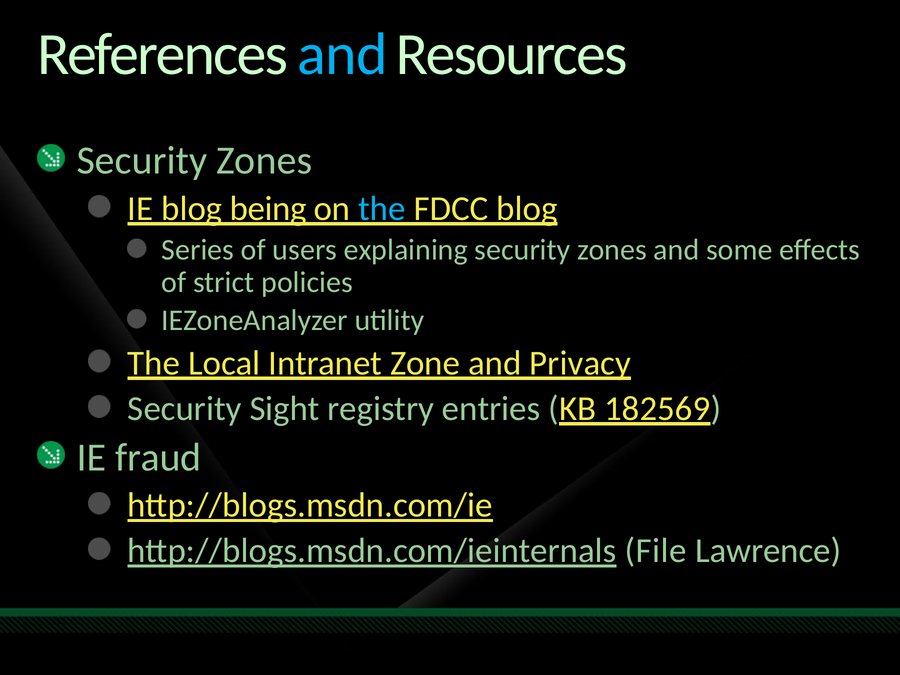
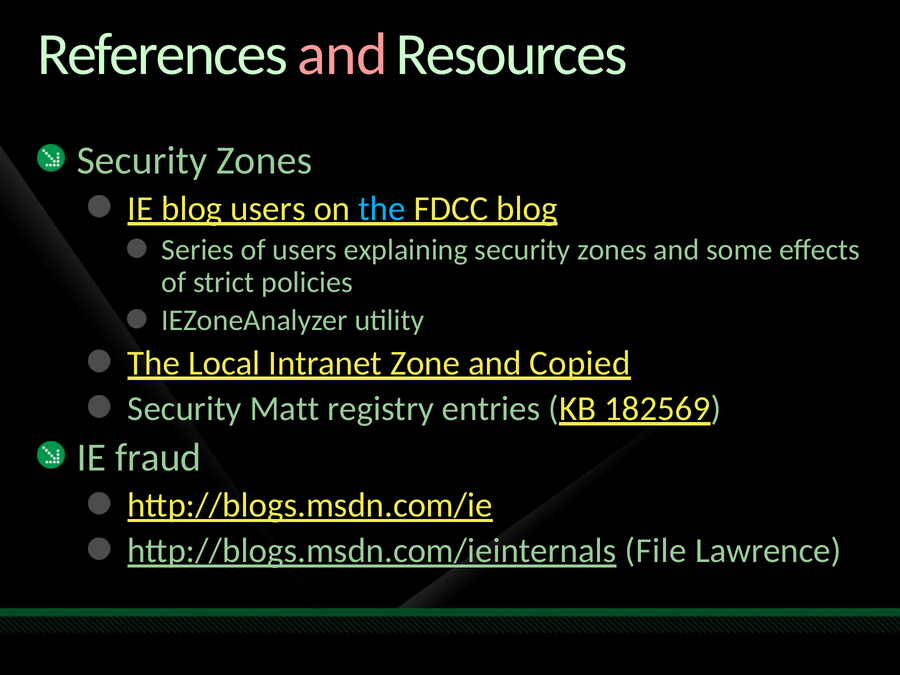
and at (342, 55) colour: light blue -> pink
blog being: being -> users
Privacy: Privacy -> Copied
Sight: Sight -> Matt
